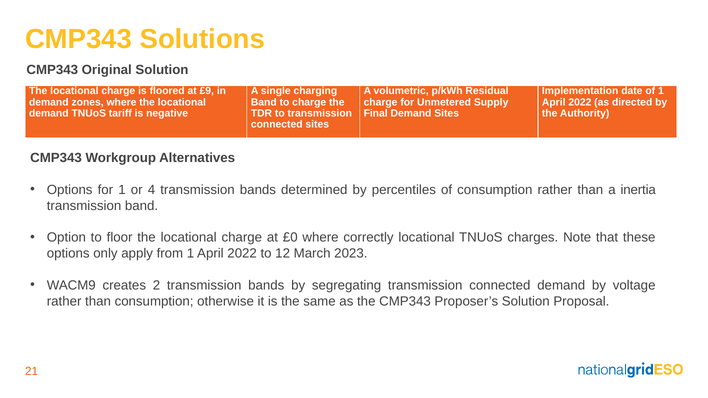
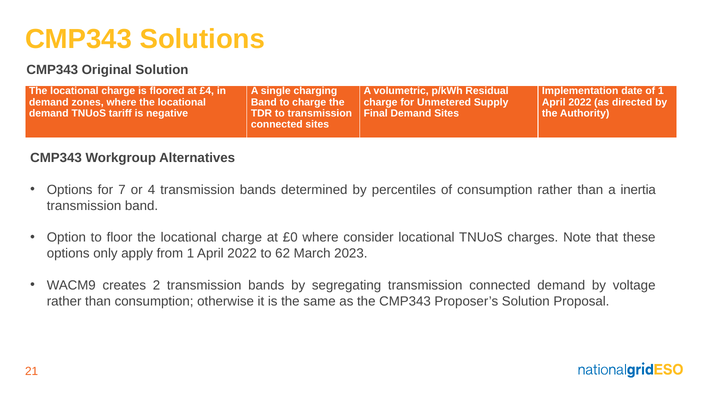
£9: £9 -> £4
for 1: 1 -> 7
correctly: correctly -> consider
12: 12 -> 62
